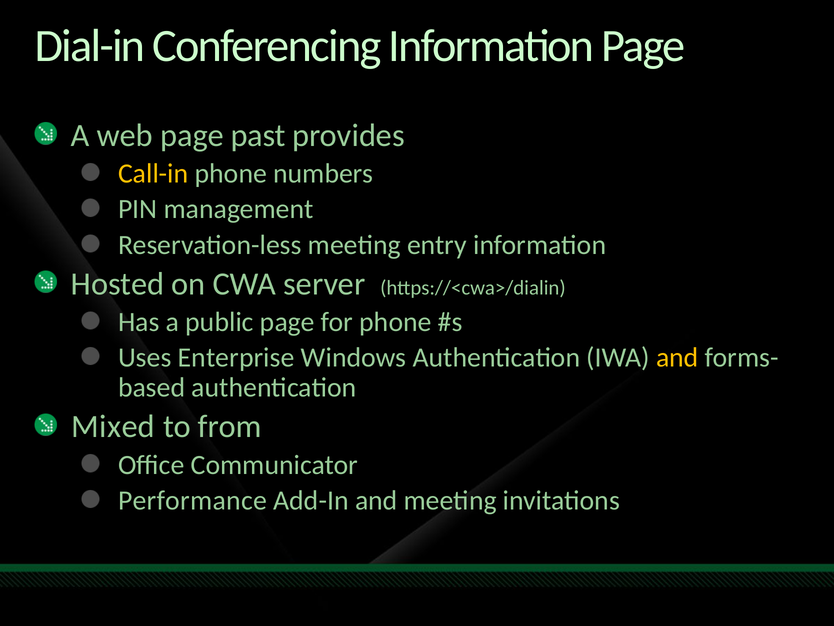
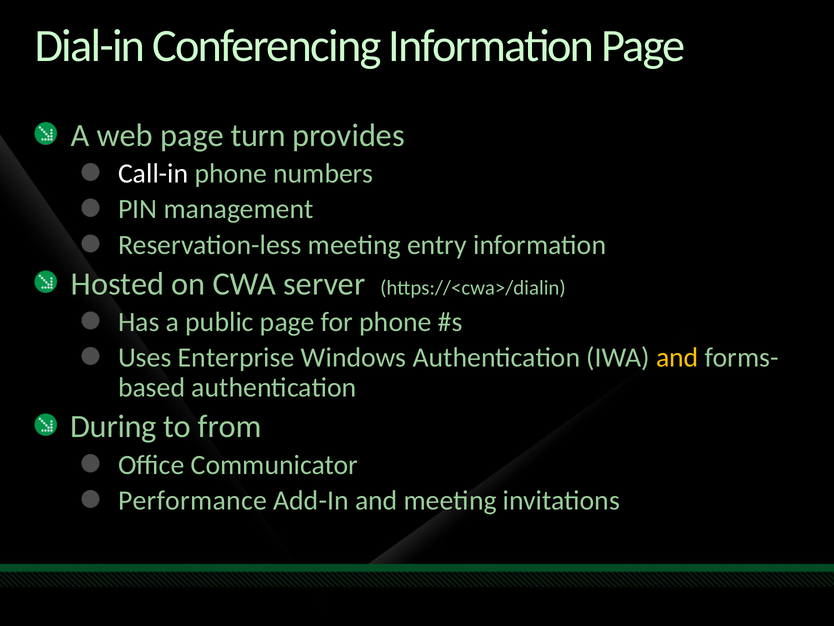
past: past -> turn
Call-in colour: yellow -> white
Mixed: Mixed -> During
